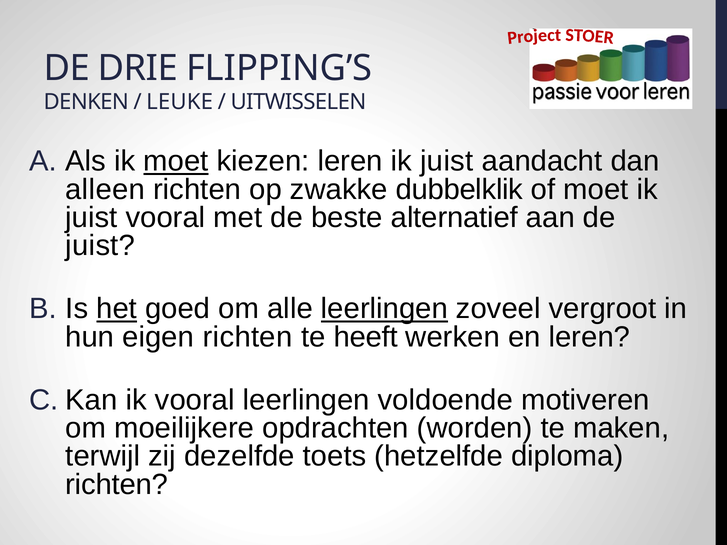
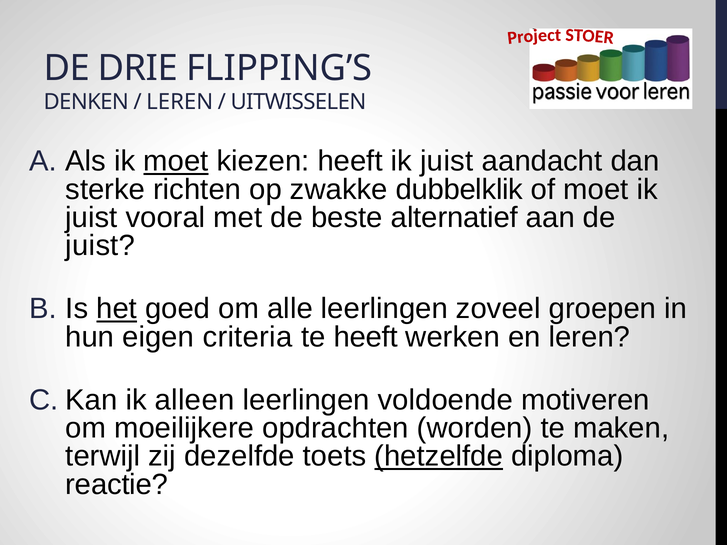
LEUKE at (180, 102): LEUKE -> LEREN
kiezen leren: leren -> heeft
alleen: alleen -> sterke
leerlingen at (384, 309) underline: present -> none
vergroot: vergroot -> groepen
eigen richten: richten -> criteria
ik vooral: vooral -> alleen
hetzelfde underline: none -> present
richten at (117, 485): richten -> reactie
